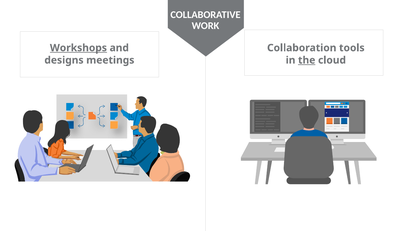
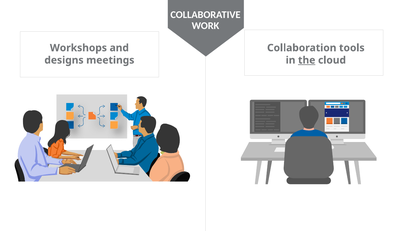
Workshops underline: present -> none
